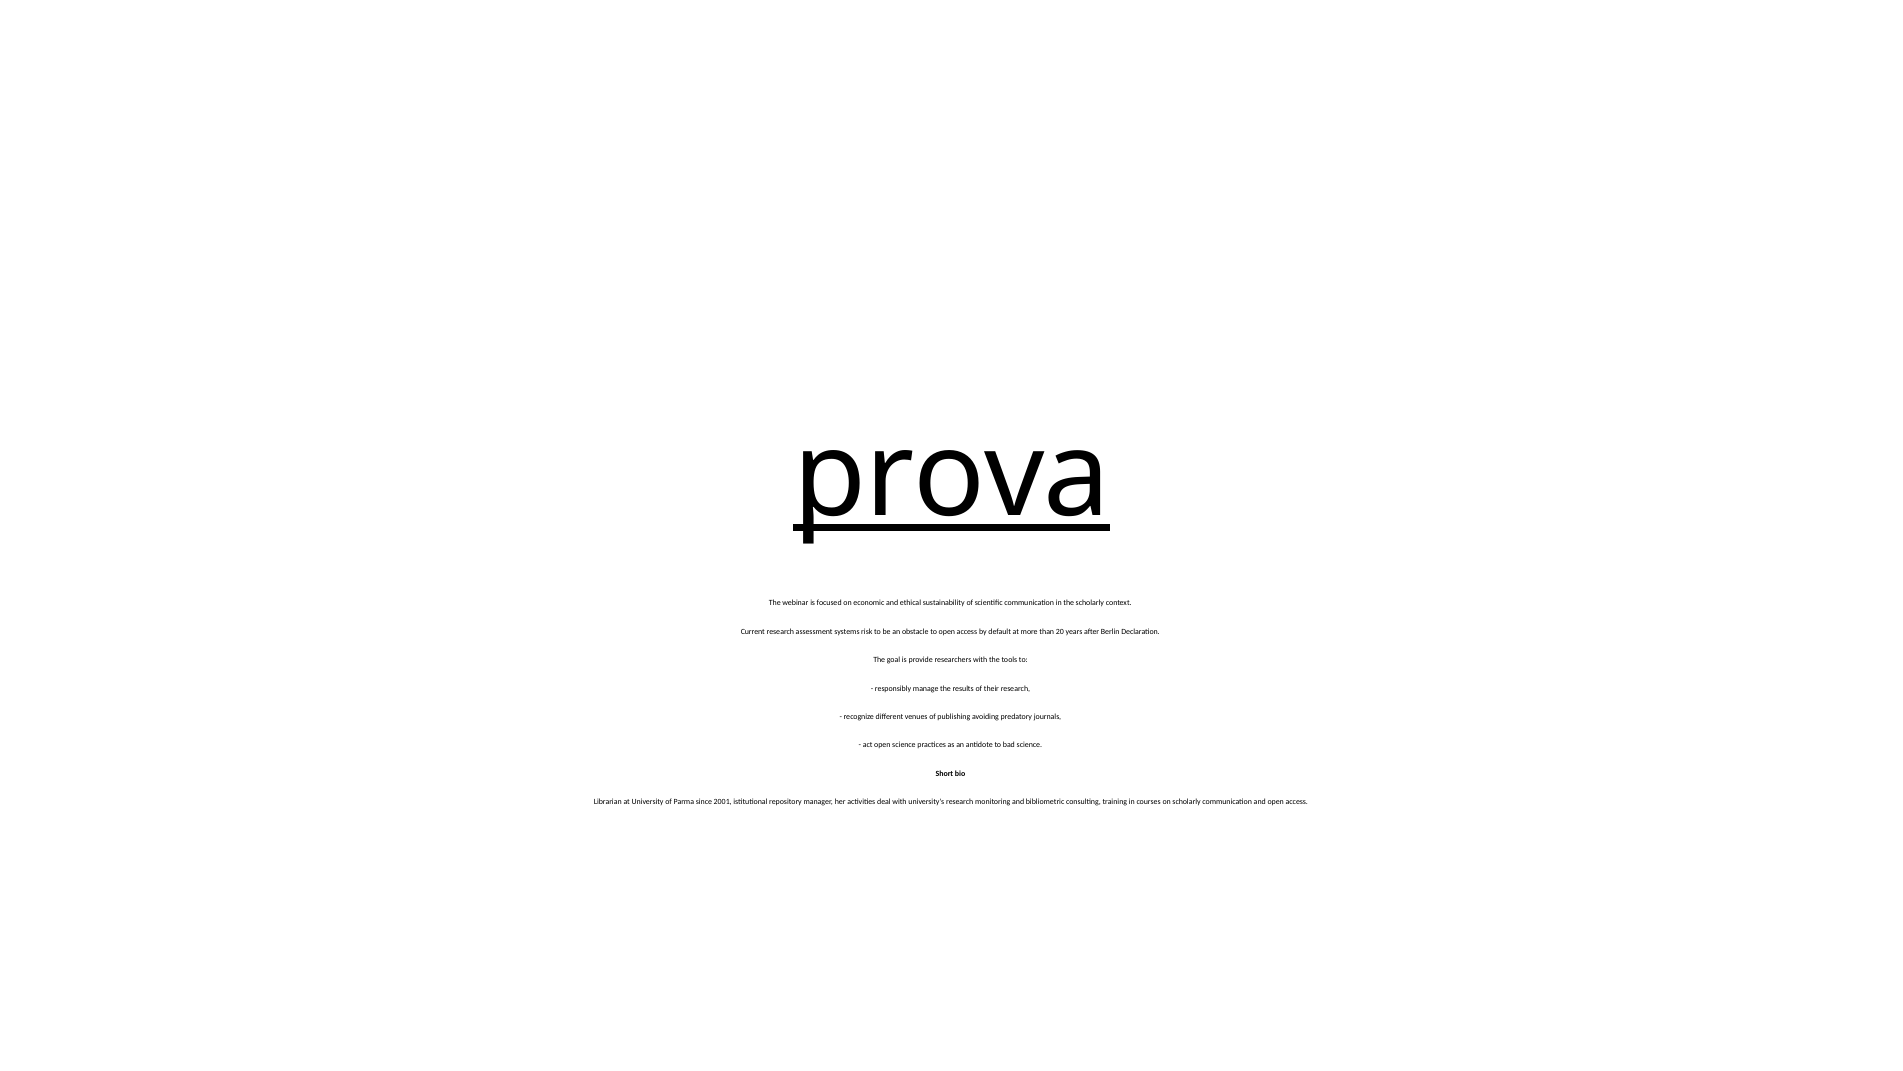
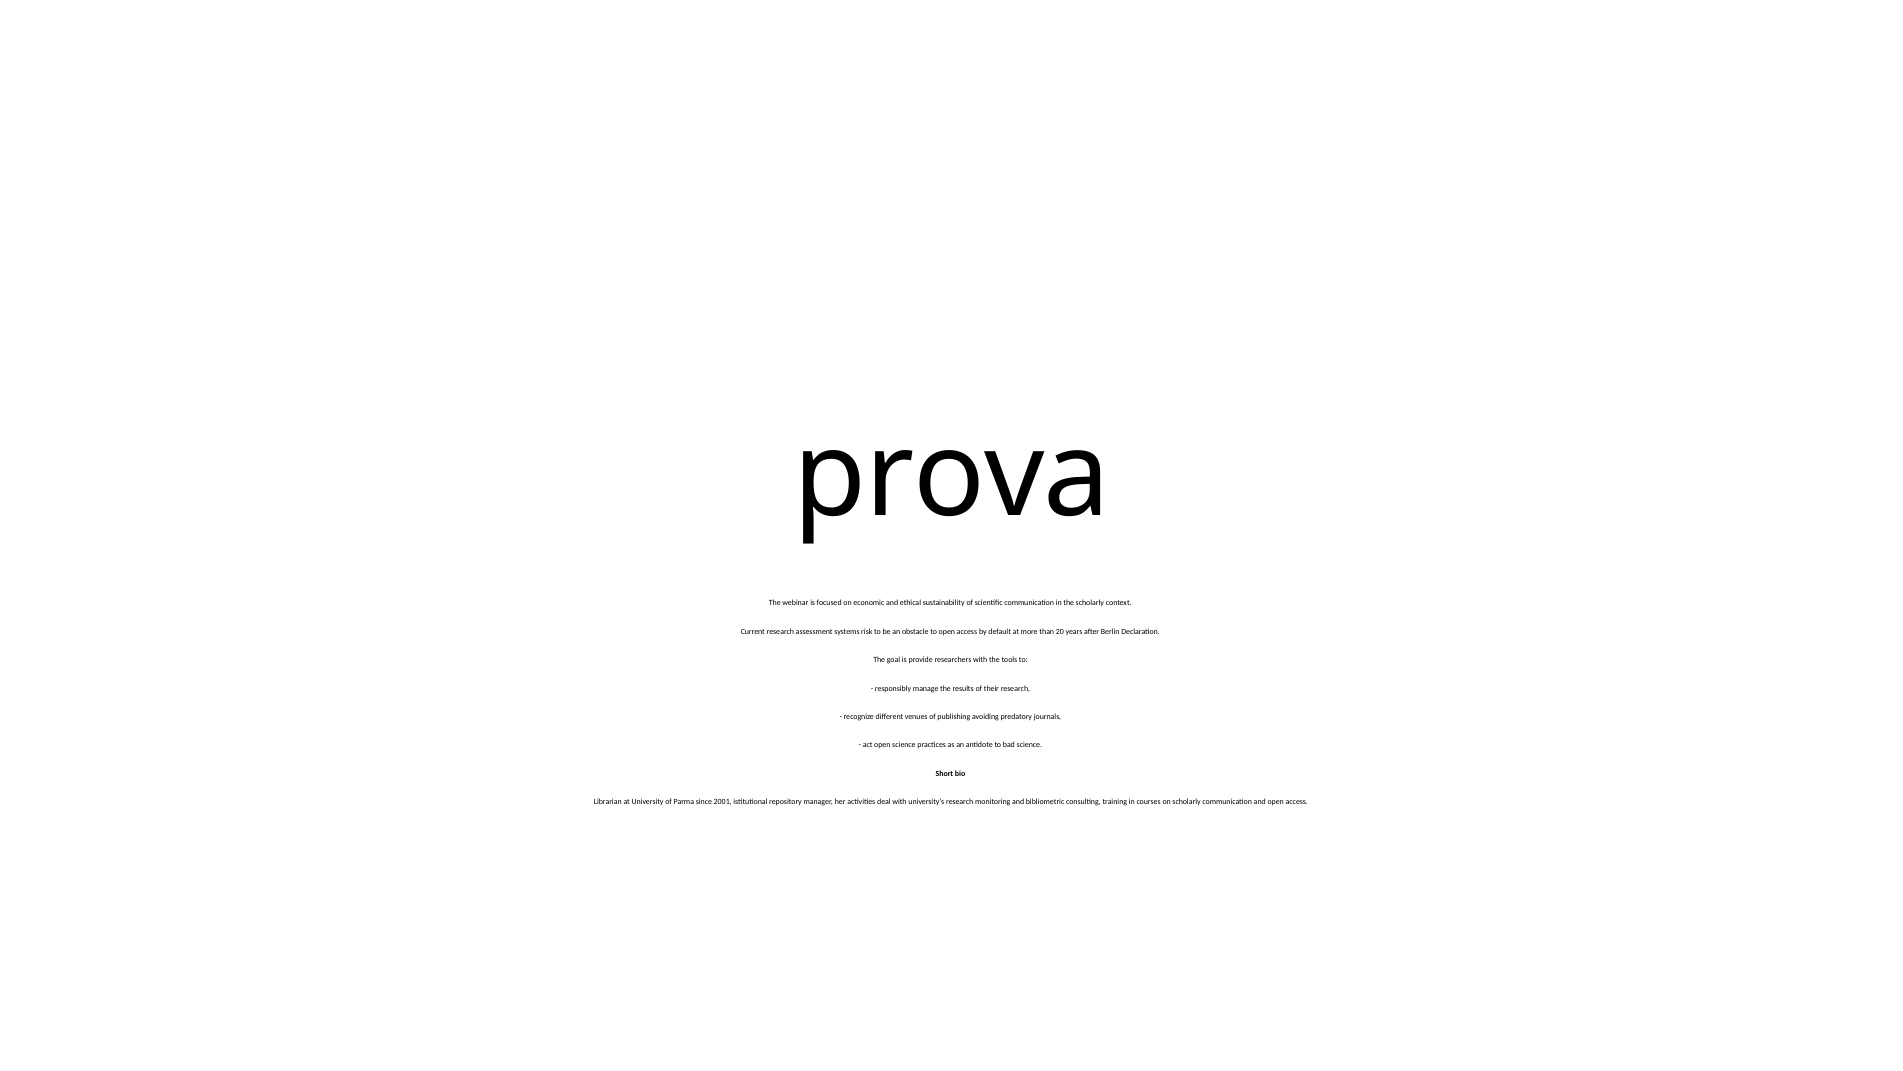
prova underline: present -> none
